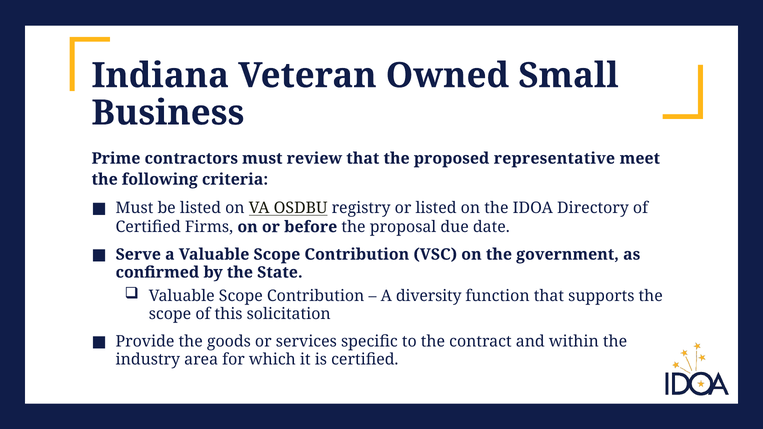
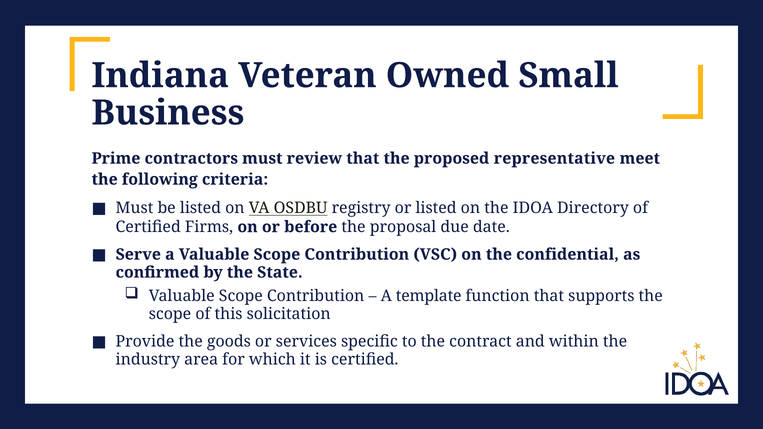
government: government -> confidential
diversity: diversity -> template
